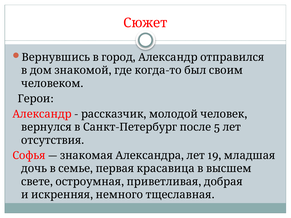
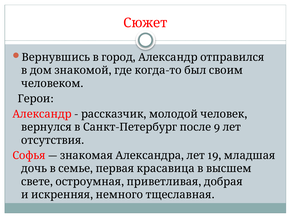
5: 5 -> 9
